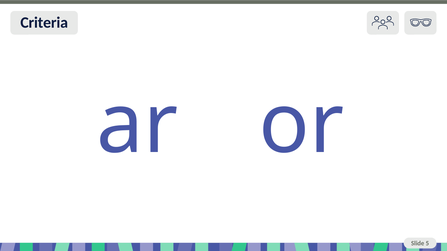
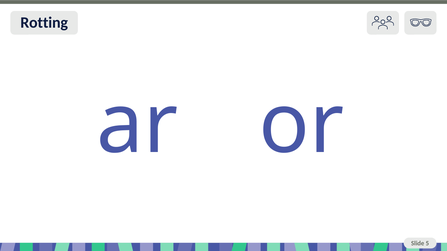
Criteria: Criteria -> Rotting
